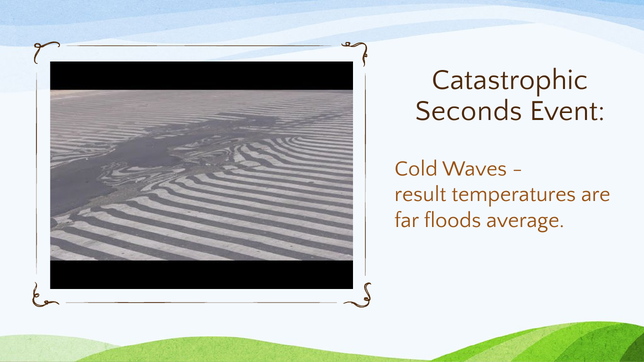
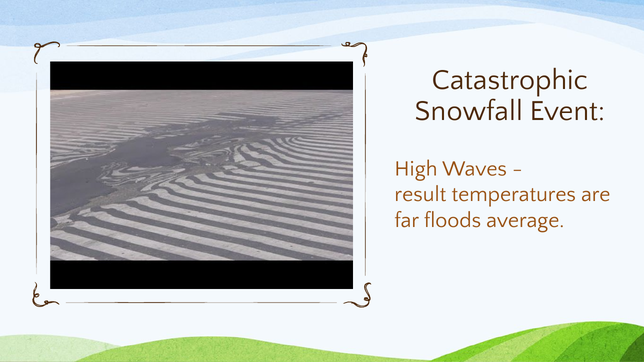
Seconds: Seconds -> Snowfall
Cold: Cold -> High
